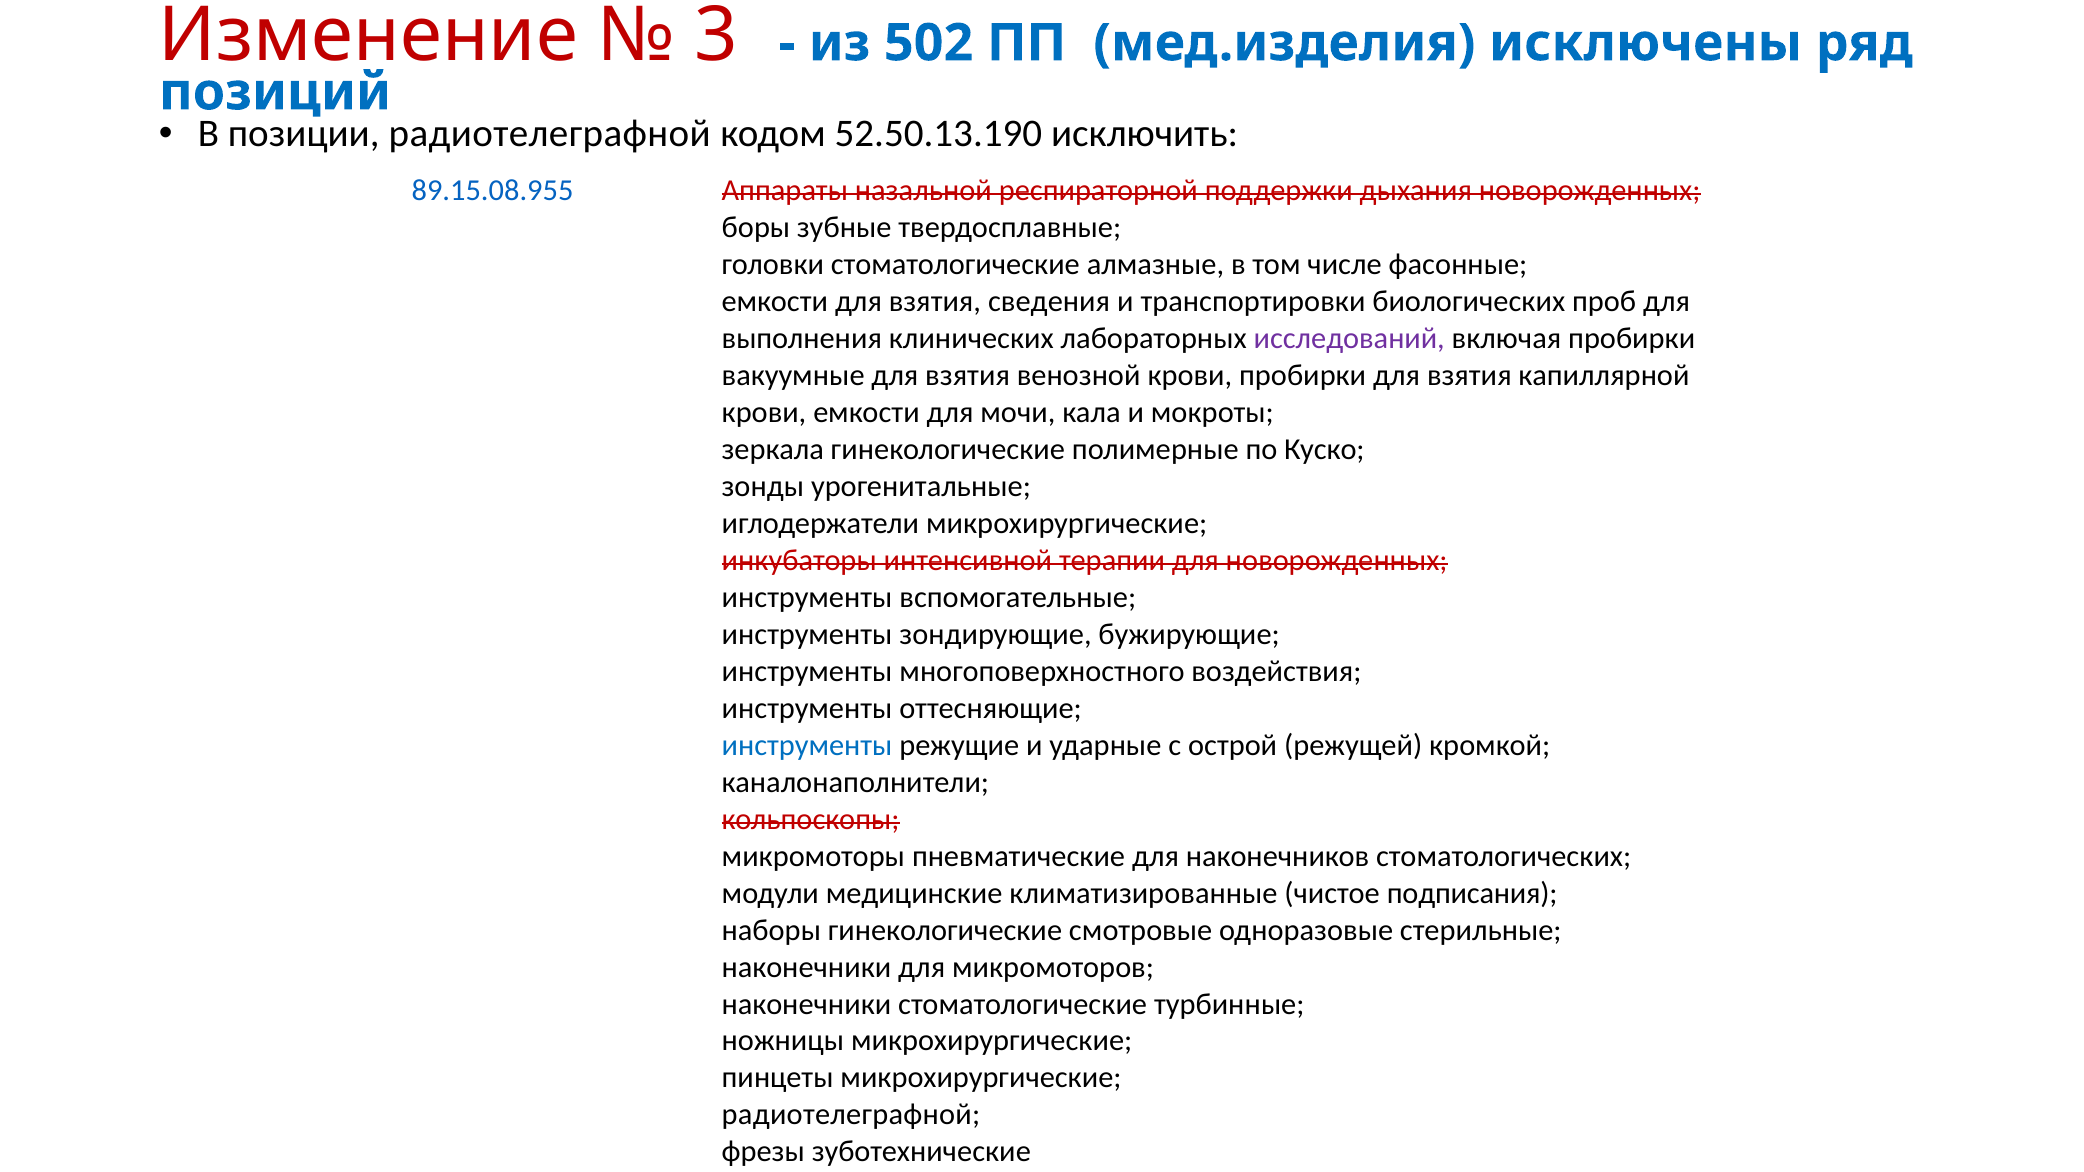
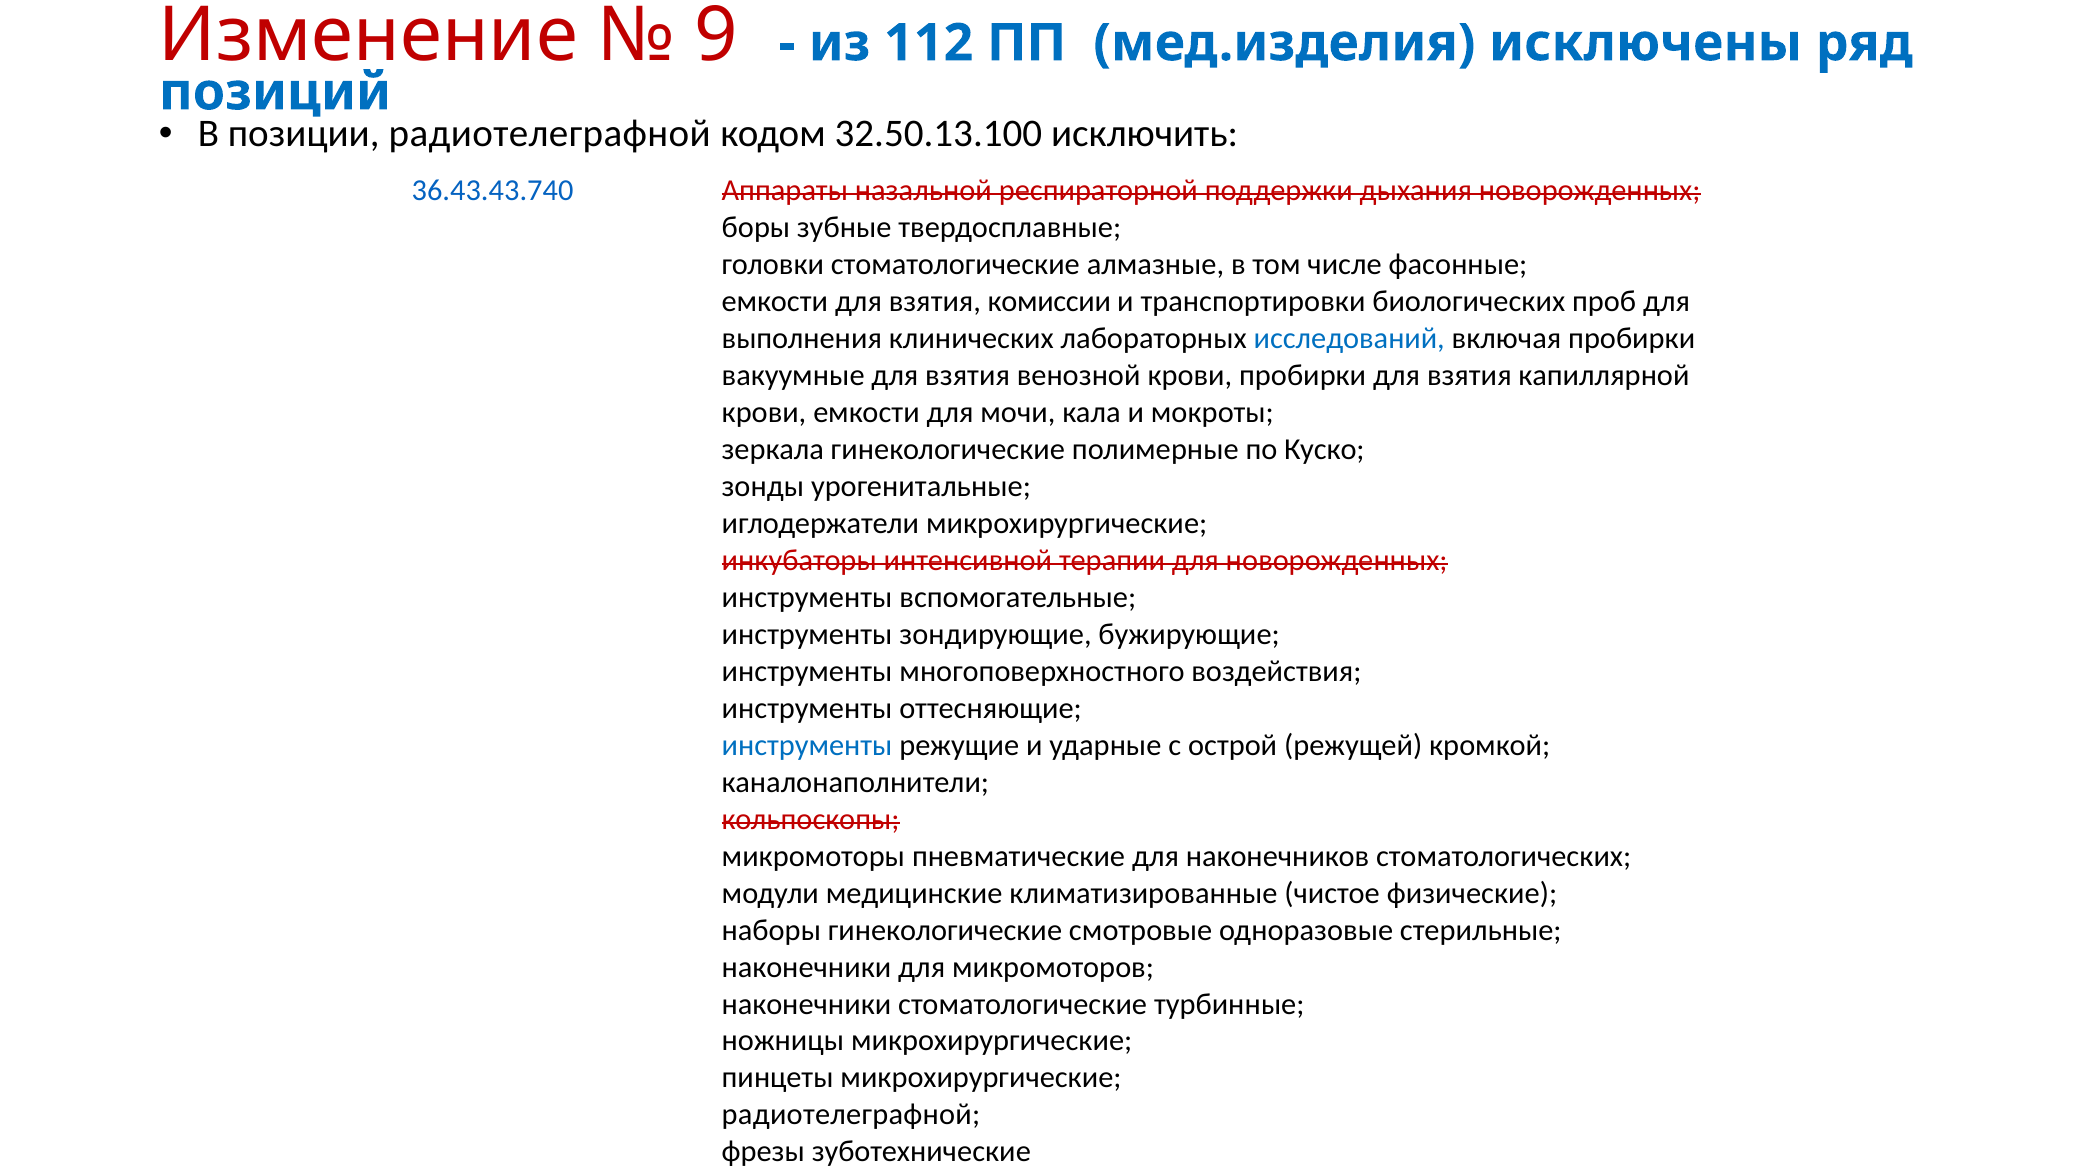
3: 3 -> 9
502: 502 -> 112
52.50.13.190: 52.50.13.190 -> 32.50.13.100
89.15.08.955: 89.15.08.955 -> 36.43.43.740
сведения: сведения -> комиссии
исследований colour: purple -> blue
подписания: подписания -> физические
